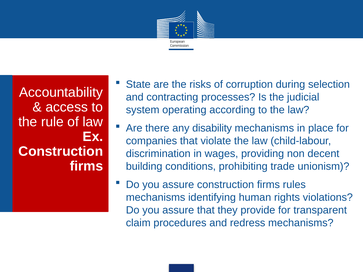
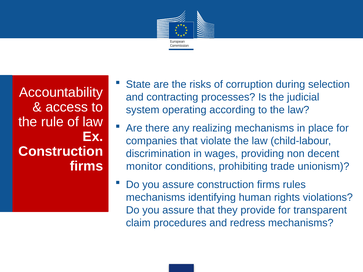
disability: disability -> realizing
building: building -> monitor
